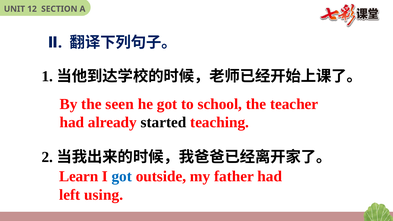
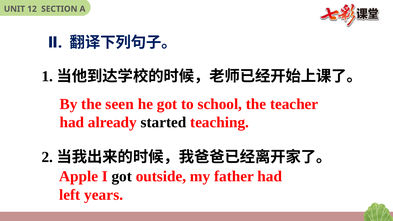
Learn: Learn -> Apple
got at (122, 176) colour: blue -> black
using: using -> years
